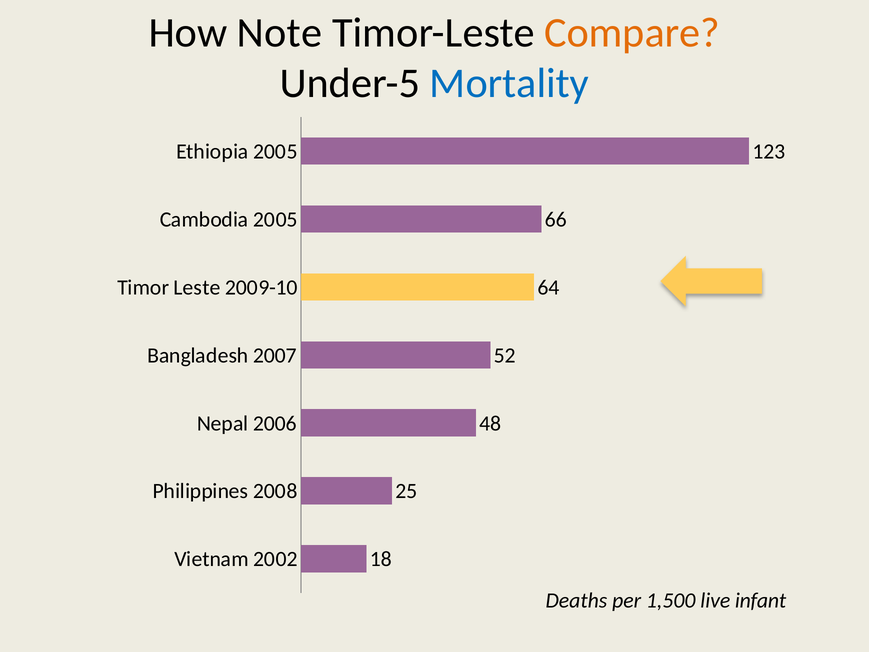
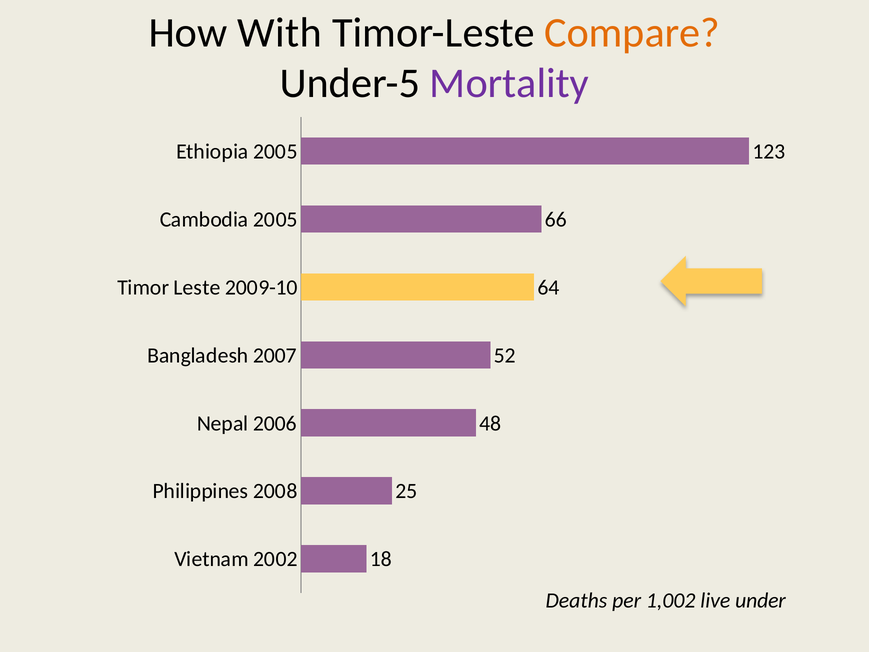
Note: Note -> With
Mortality colour: blue -> purple
1,500: 1,500 -> 1,002
infant: infant -> under
